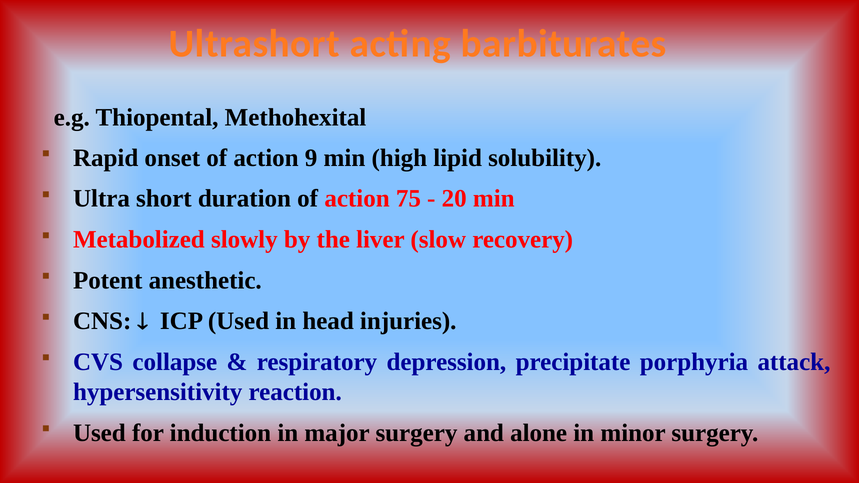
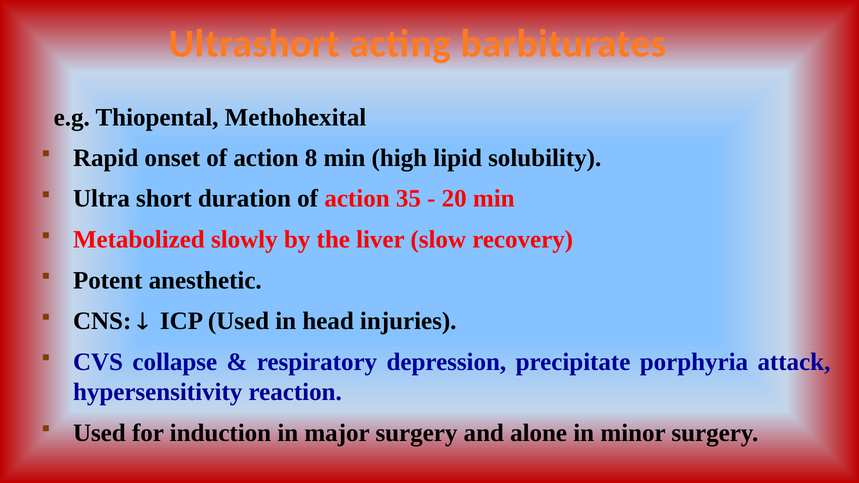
9: 9 -> 8
75: 75 -> 35
